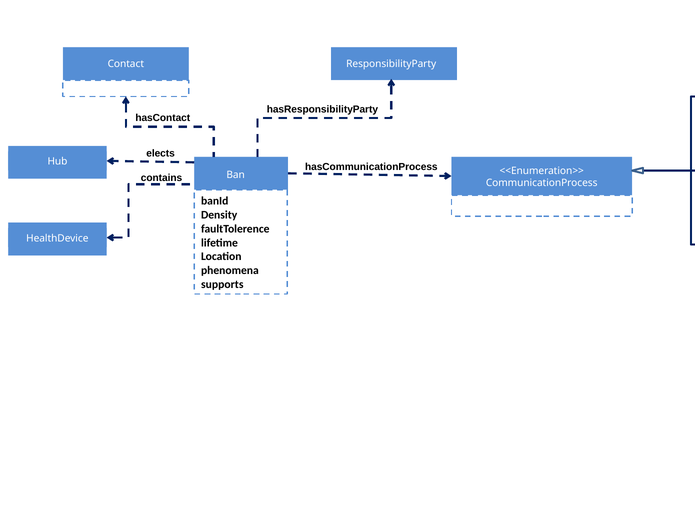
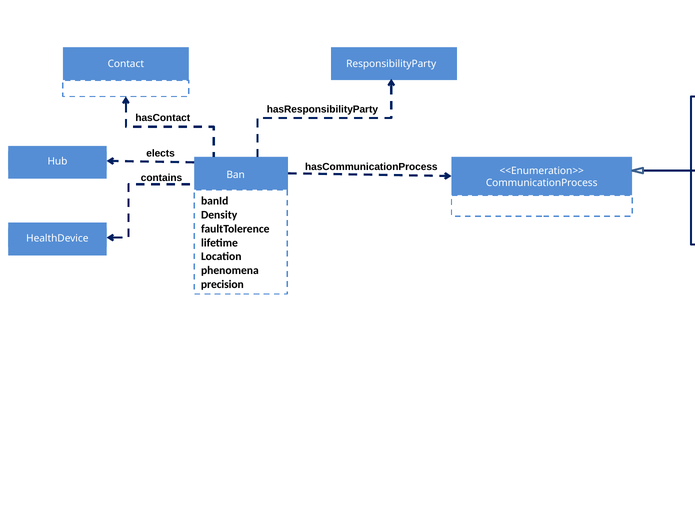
supports: supports -> precision
